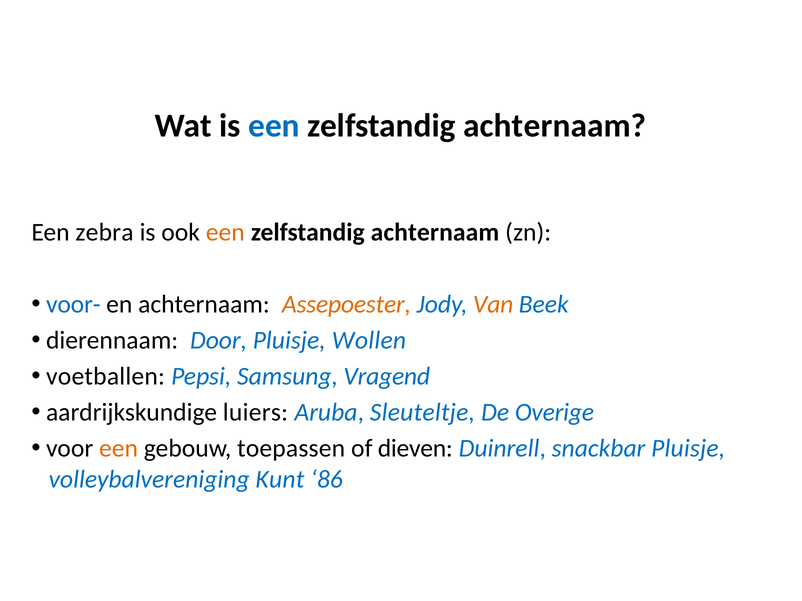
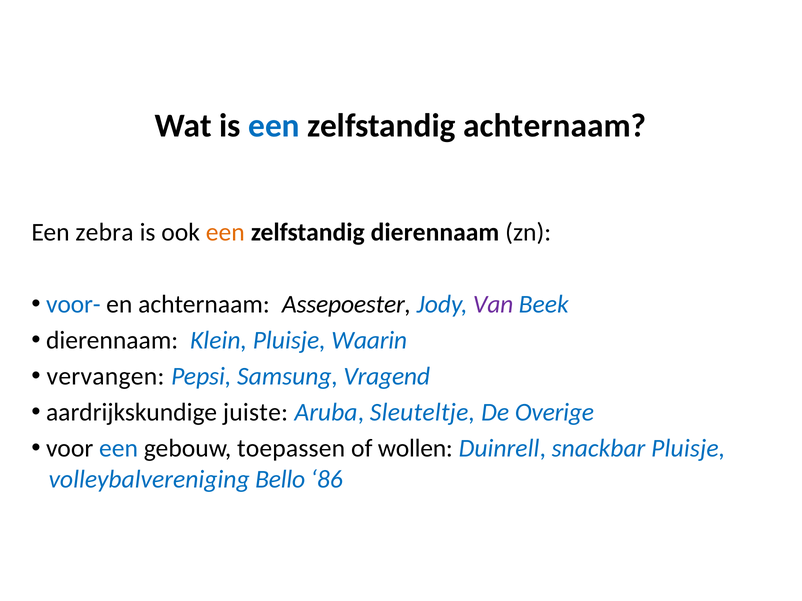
achternaam at (435, 233): achternaam -> dierennaam
Assepoester colour: orange -> black
Van colour: orange -> purple
Door: Door -> Klein
Wollen: Wollen -> Waarin
voetballen: voetballen -> vervangen
luiers: luiers -> juiste
een at (119, 449) colour: orange -> blue
dieven: dieven -> wollen
Kunt: Kunt -> Bello
